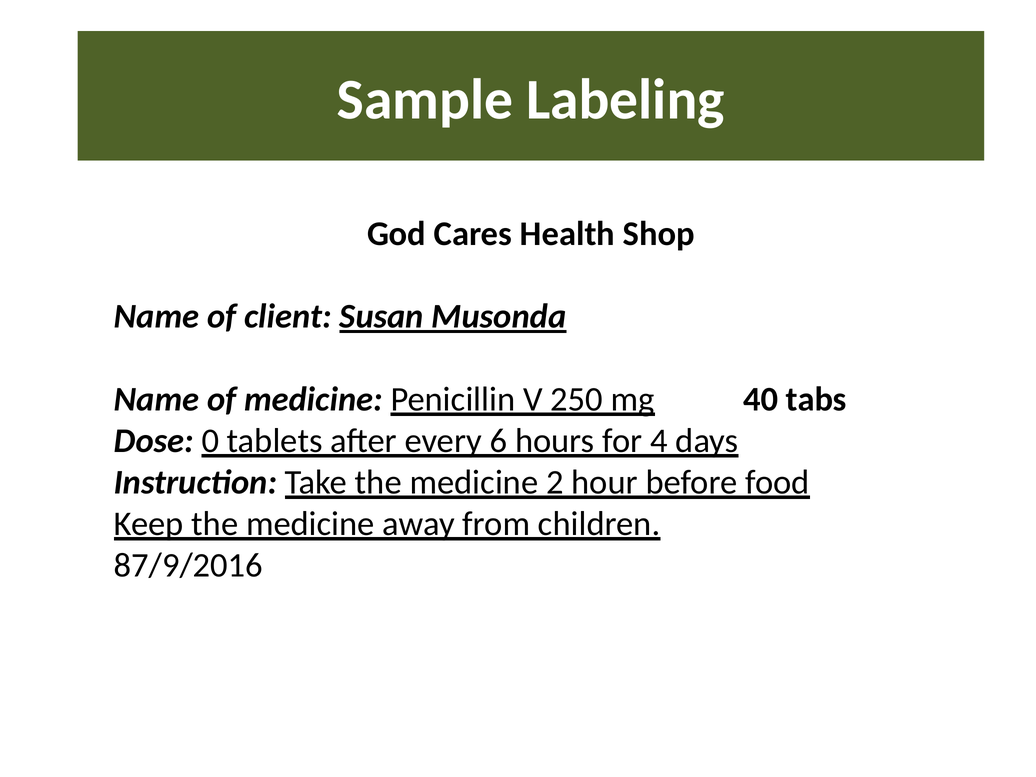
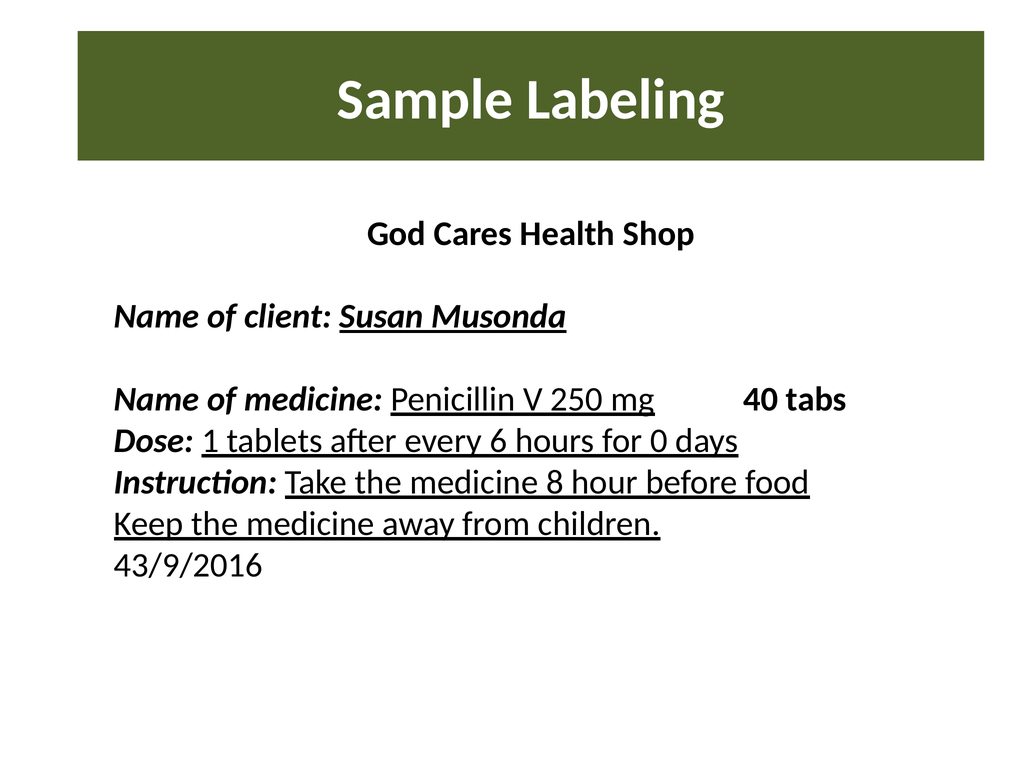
0: 0 -> 1
4: 4 -> 0
2: 2 -> 8
87/9/2016: 87/9/2016 -> 43/9/2016
